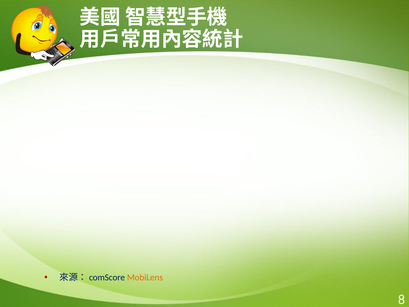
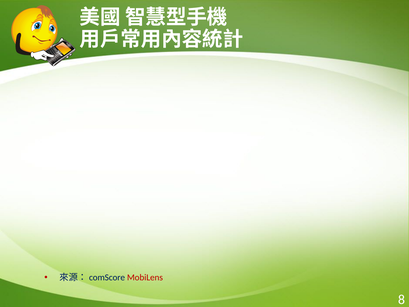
MobiLens colour: orange -> red
